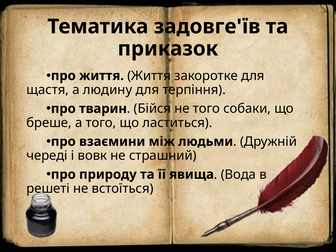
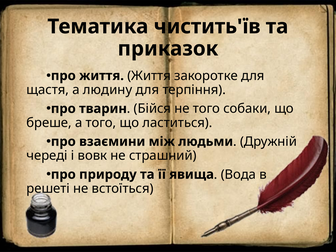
задовге'їв: задовге'їв -> чистить'їв
